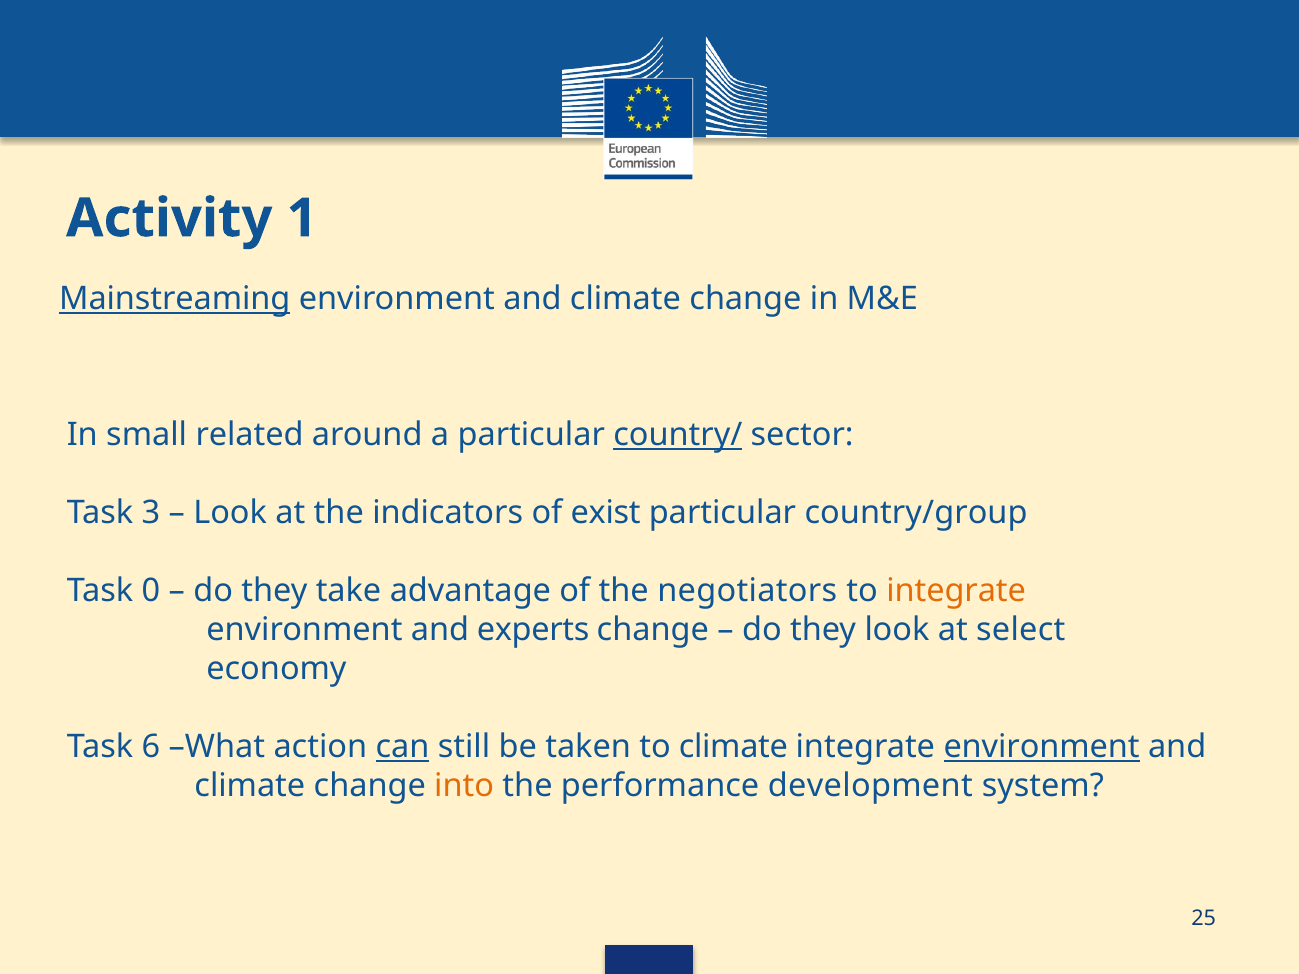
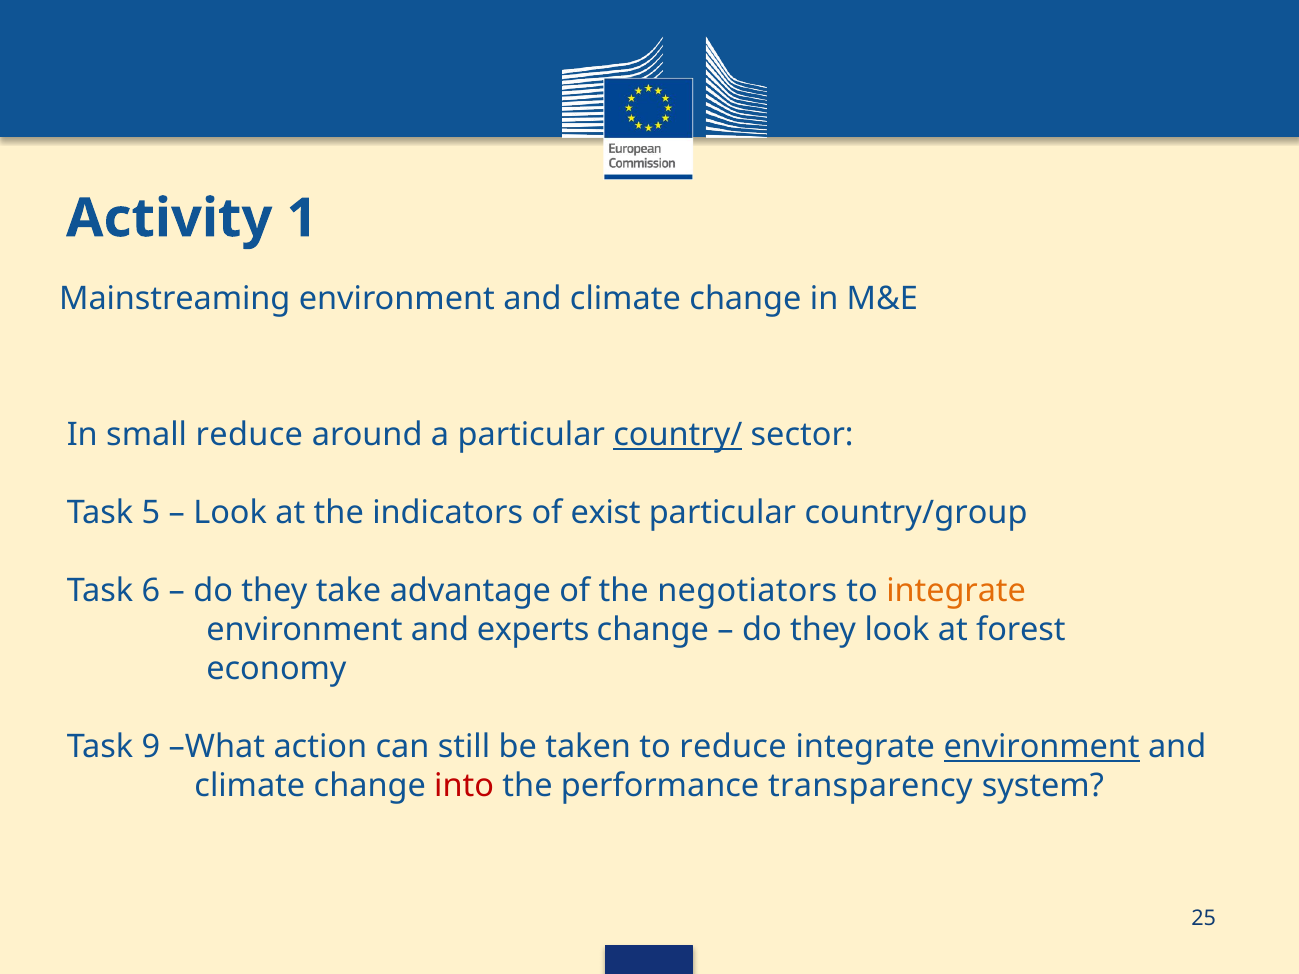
Mainstreaming underline: present -> none
small related: related -> reduce
3: 3 -> 5
0: 0 -> 6
select: select -> forest
6: 6 -> 9
can underline: present -> none
to climate: climate -> reduce
into colour: orange -> red
development: development -> transparency
